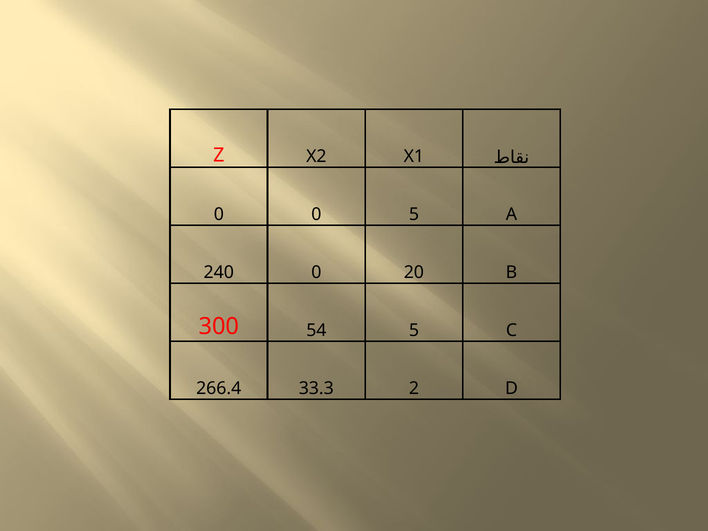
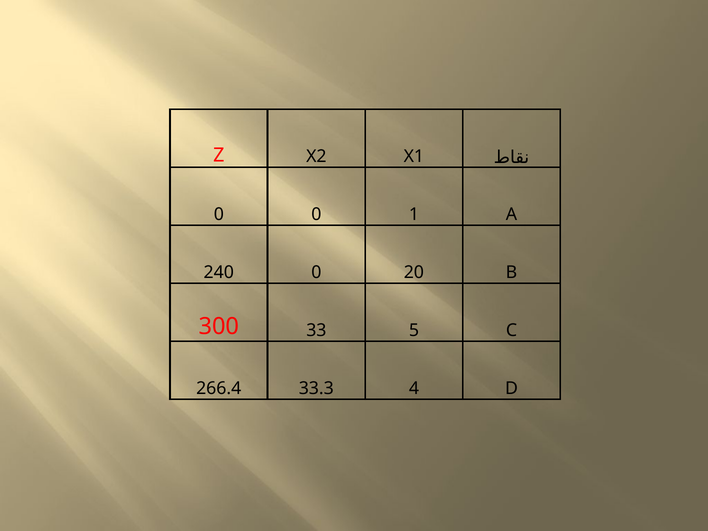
0 5: 5 -> 1
54: 54 -> 33
2: 2 -> 4
